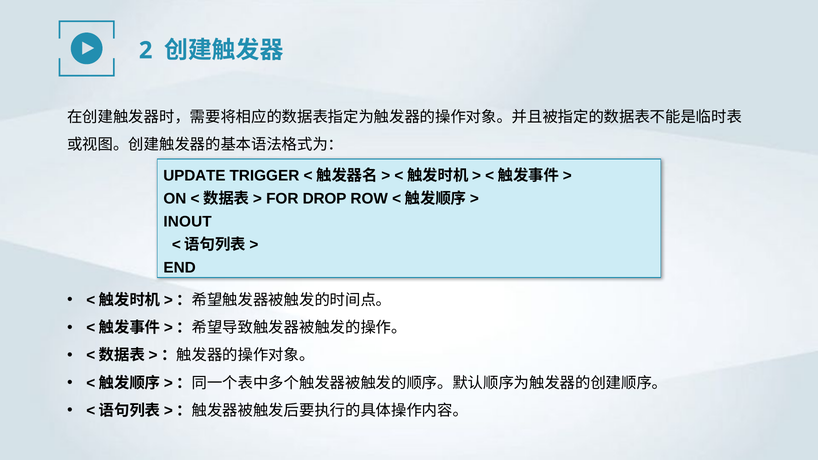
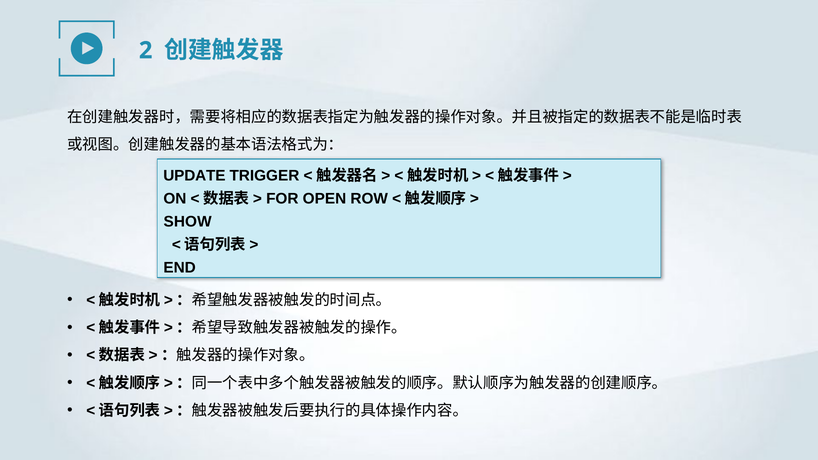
DROP: DROP -> OPEN
INOUT: INOUT -> SHOW
